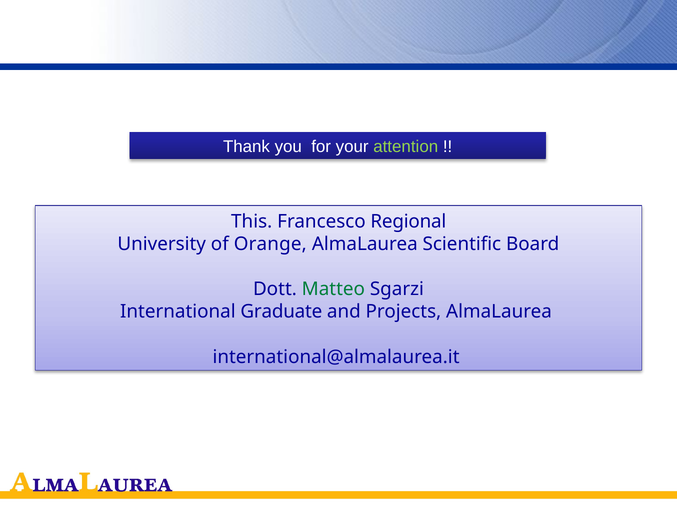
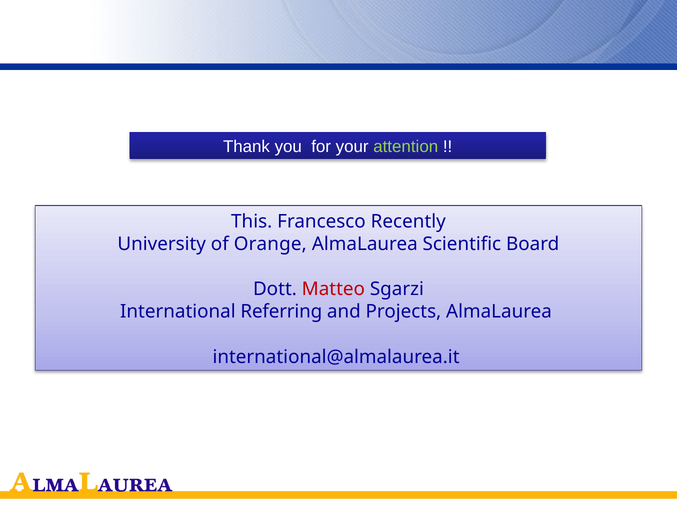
Regional: Regional -> Recently
Matteo colour: green -> red
Graduate: Graduate -> Referring
